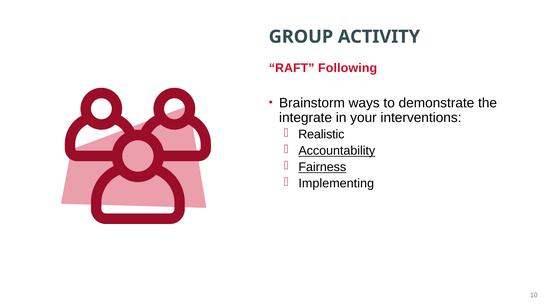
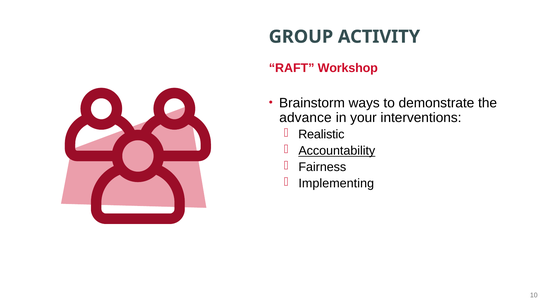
Following: Following -> Workshop
integrate: integrate -> advance
Fairness underline: present -> none
